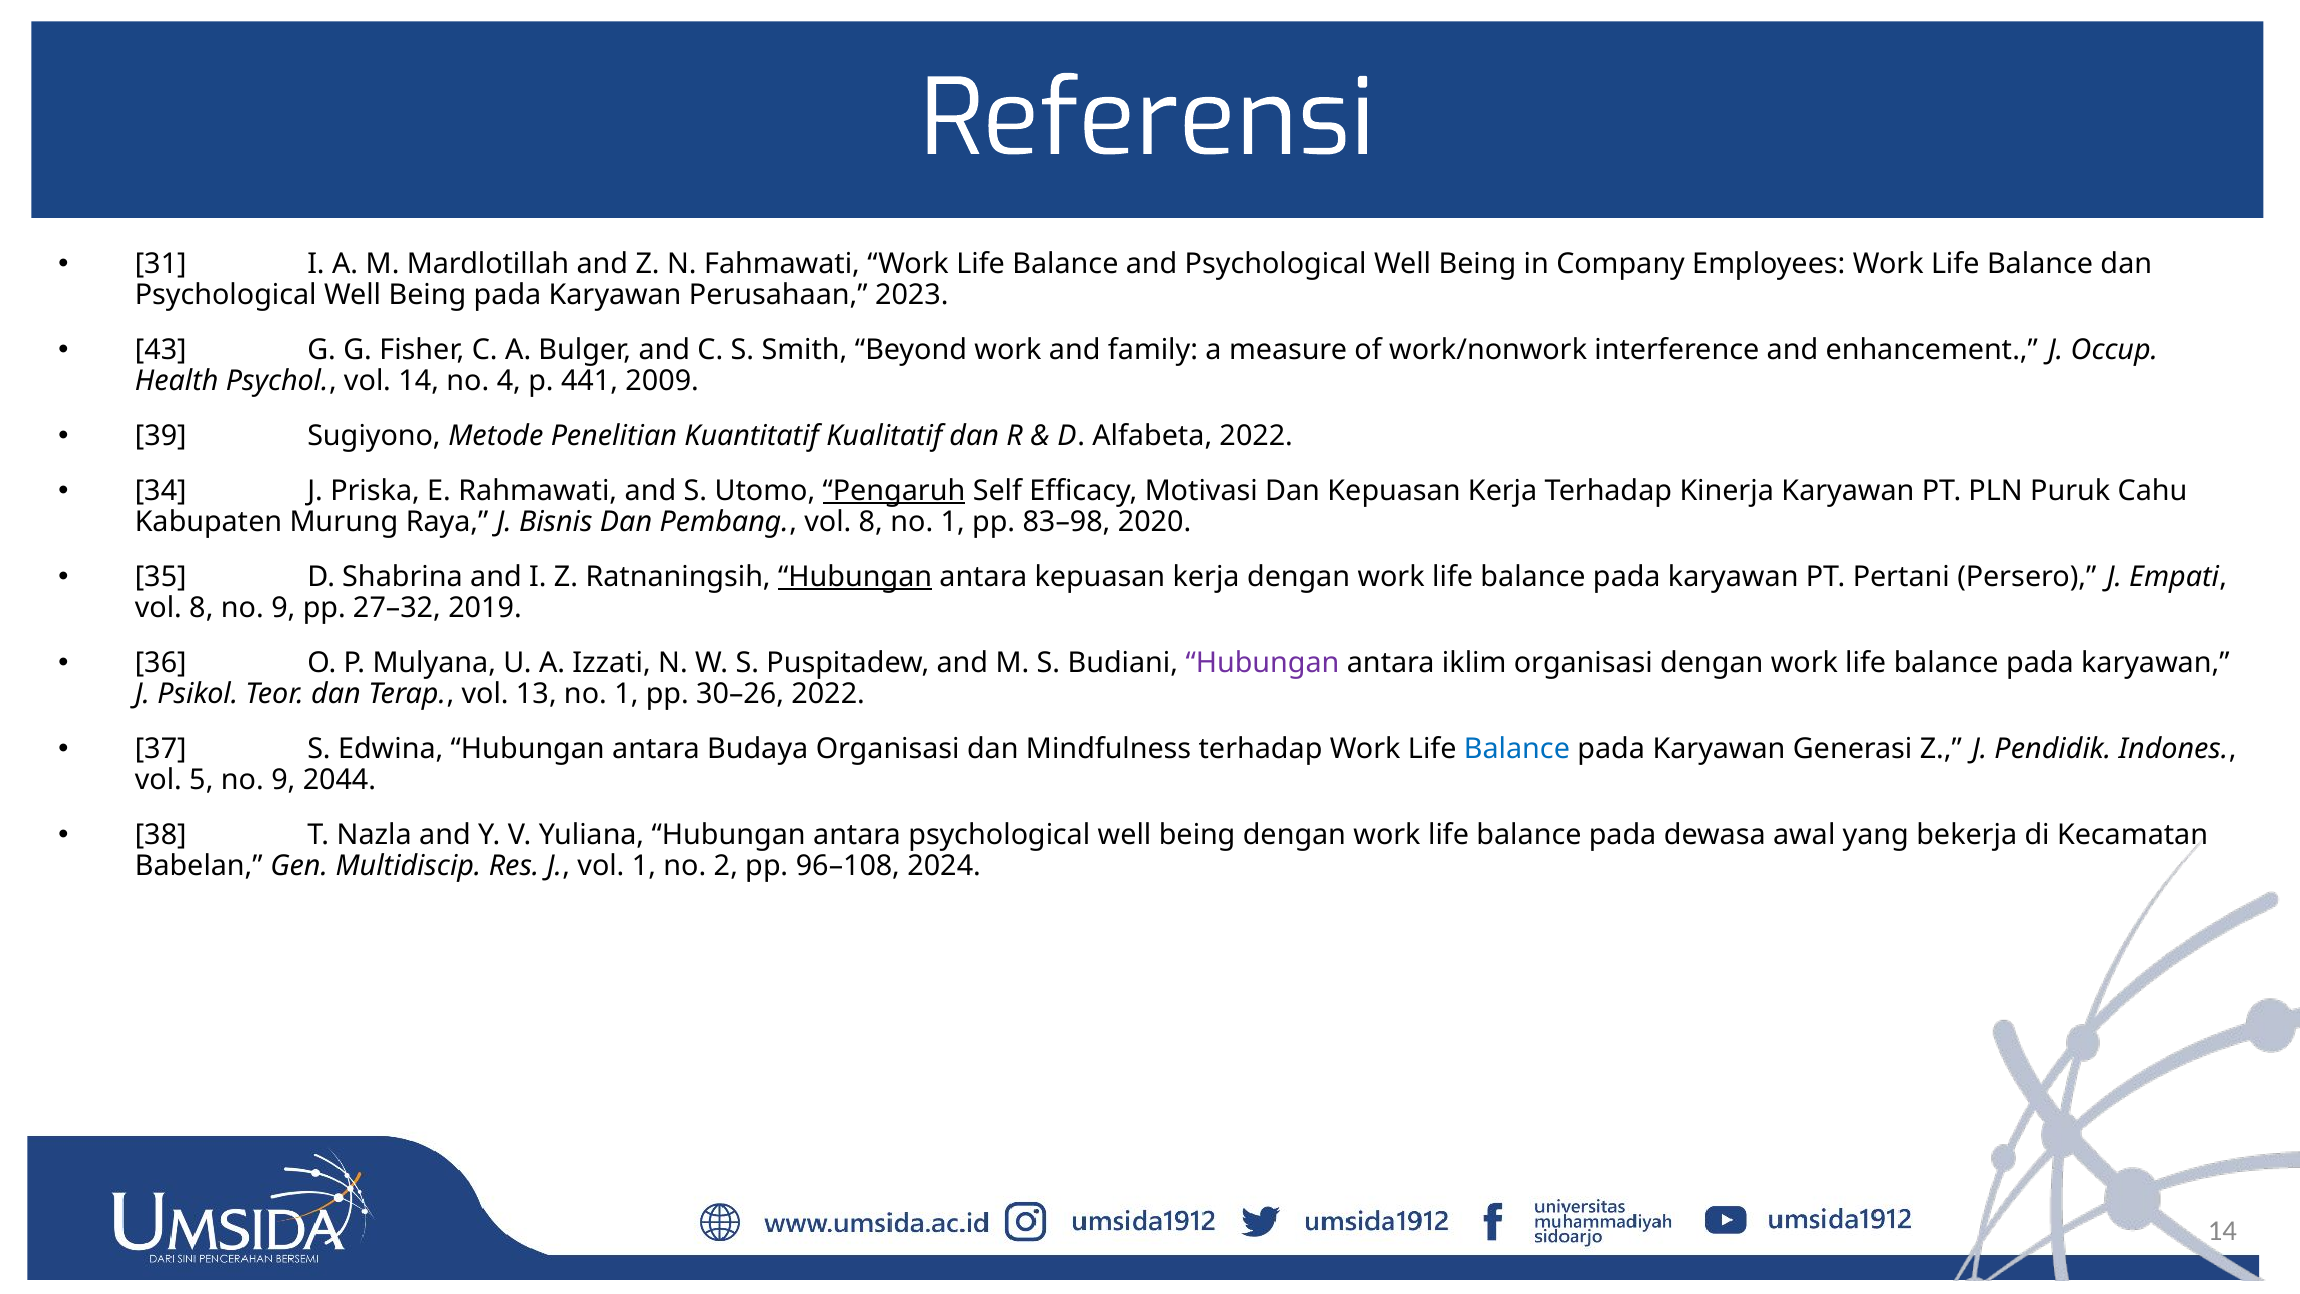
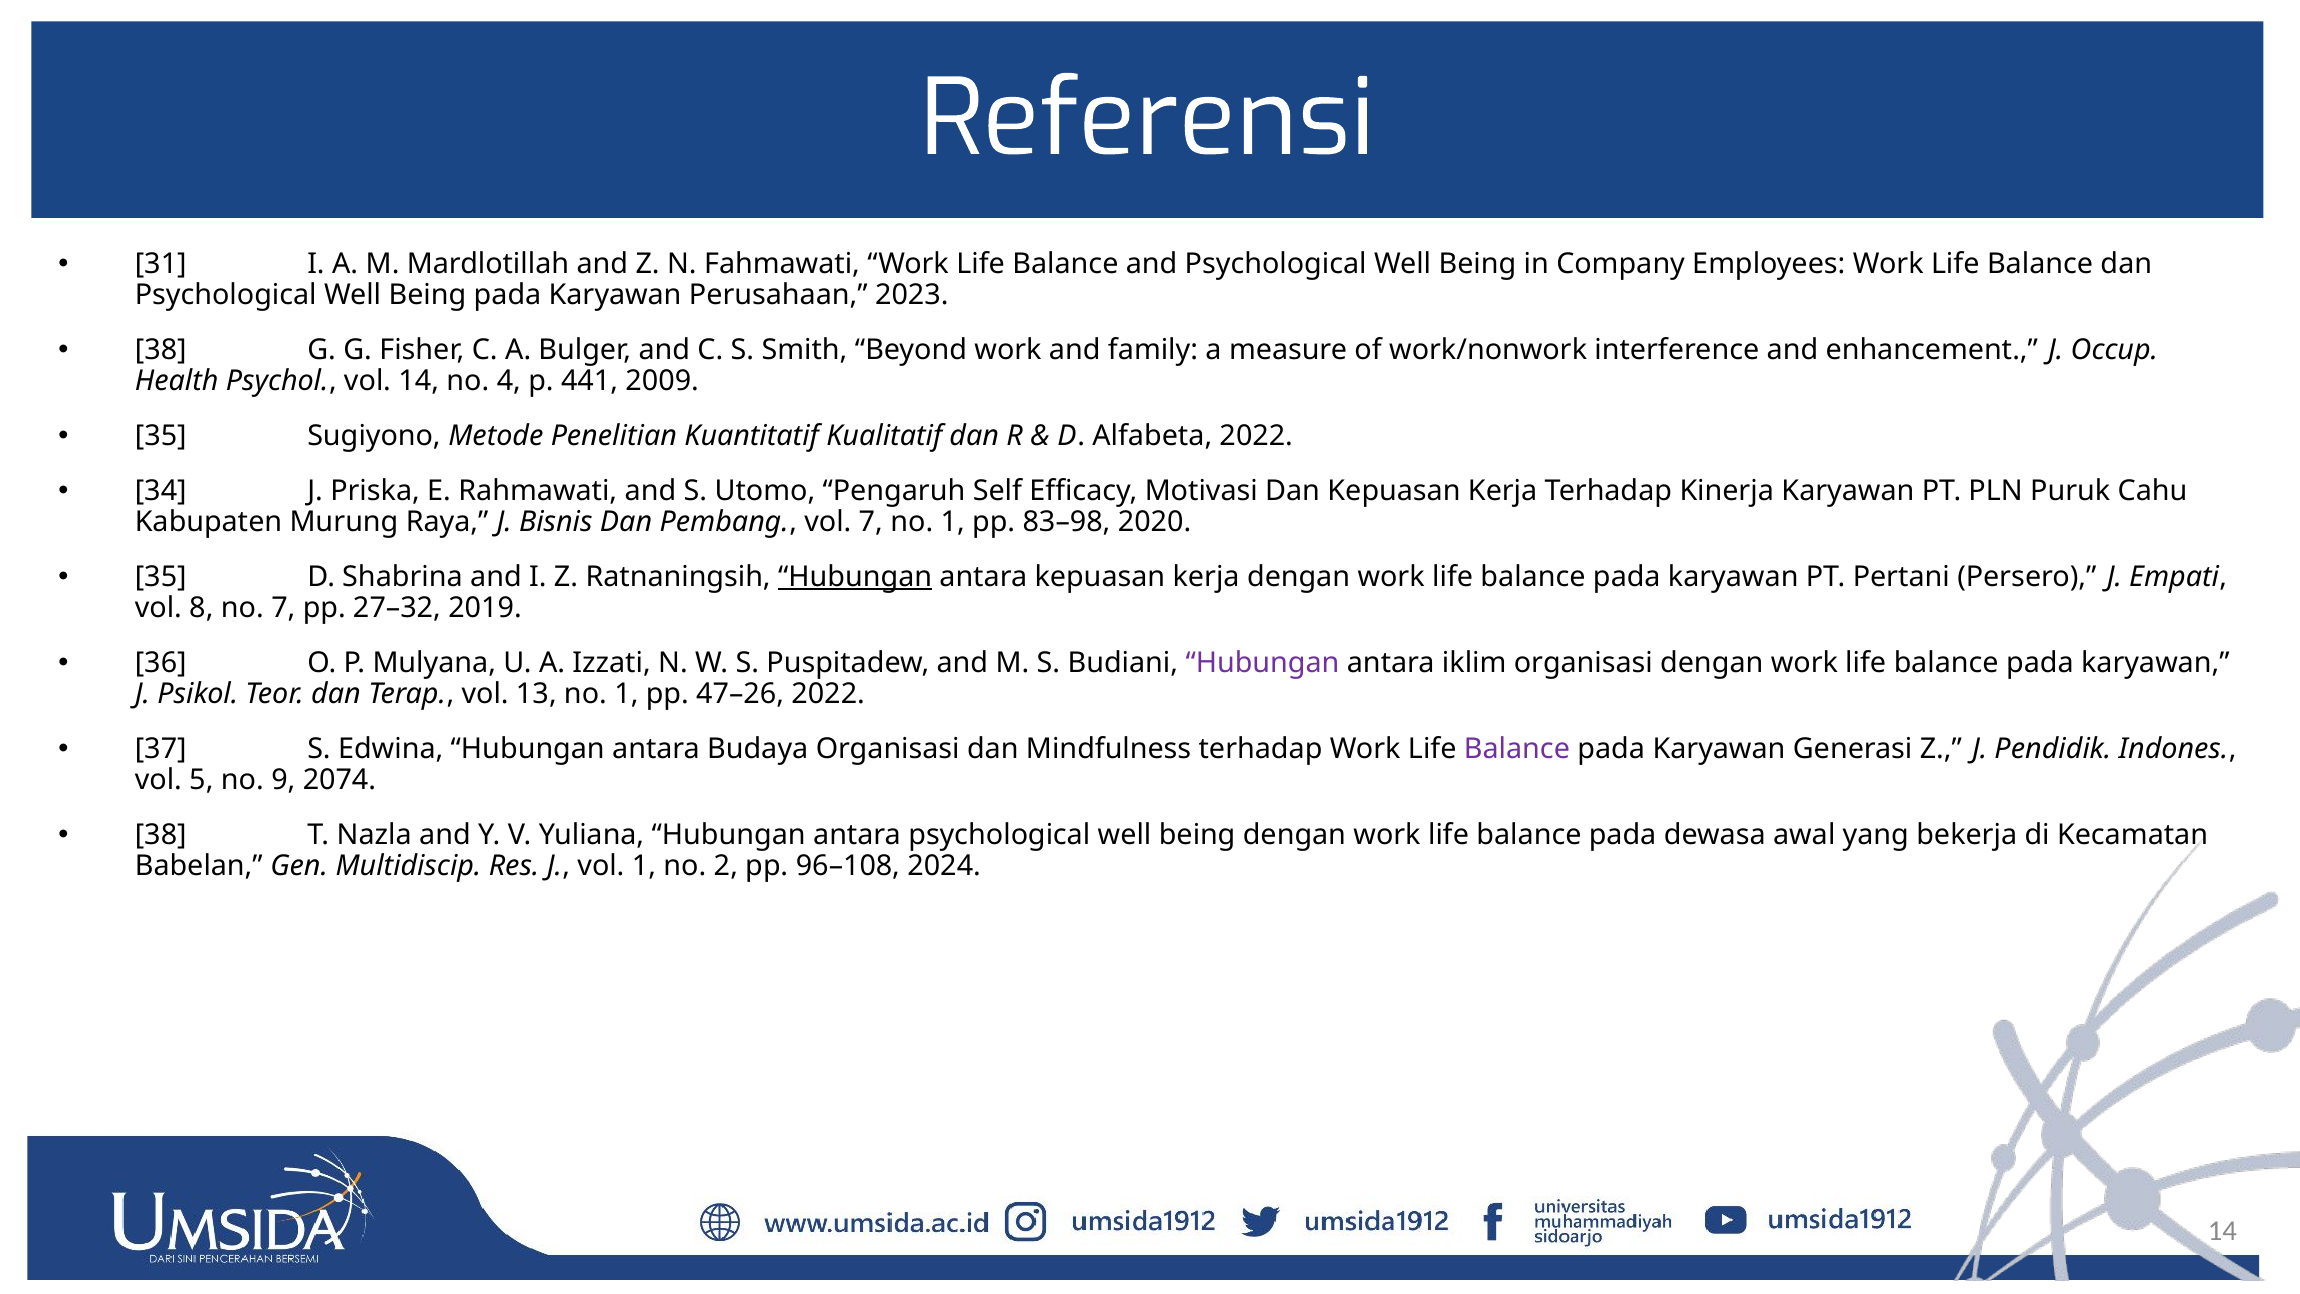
43 at (161, 350): 43 -> 38
39 at (161, 436): 39 -> 35
Pengaruh underline: present -> none
Pembang vol 8: 8 -> 7
8 no 9: 9 -> 7
30–26: 30–26 -> 47–26
Balance at (1517, 749) colour: blue -> purple
2044: 2044 -> 2074
